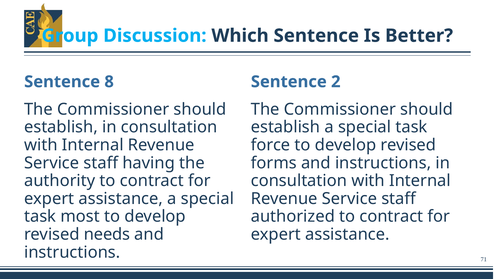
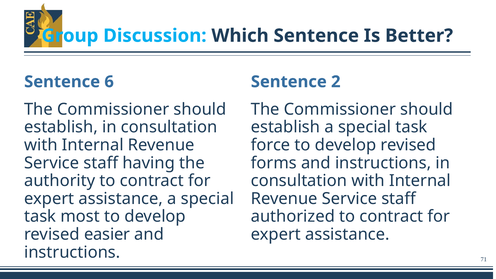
8: 8 -> 6
needs: needs -> easier
